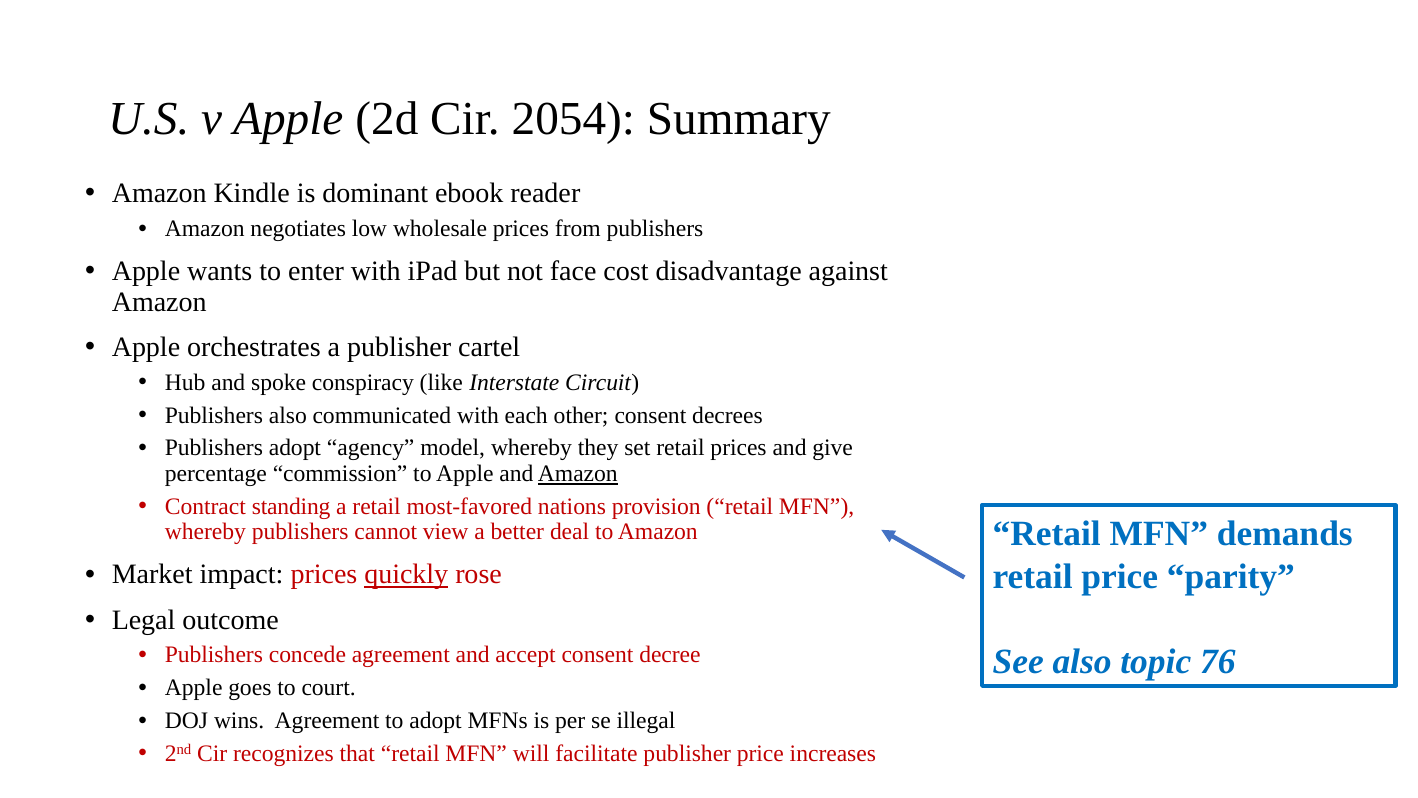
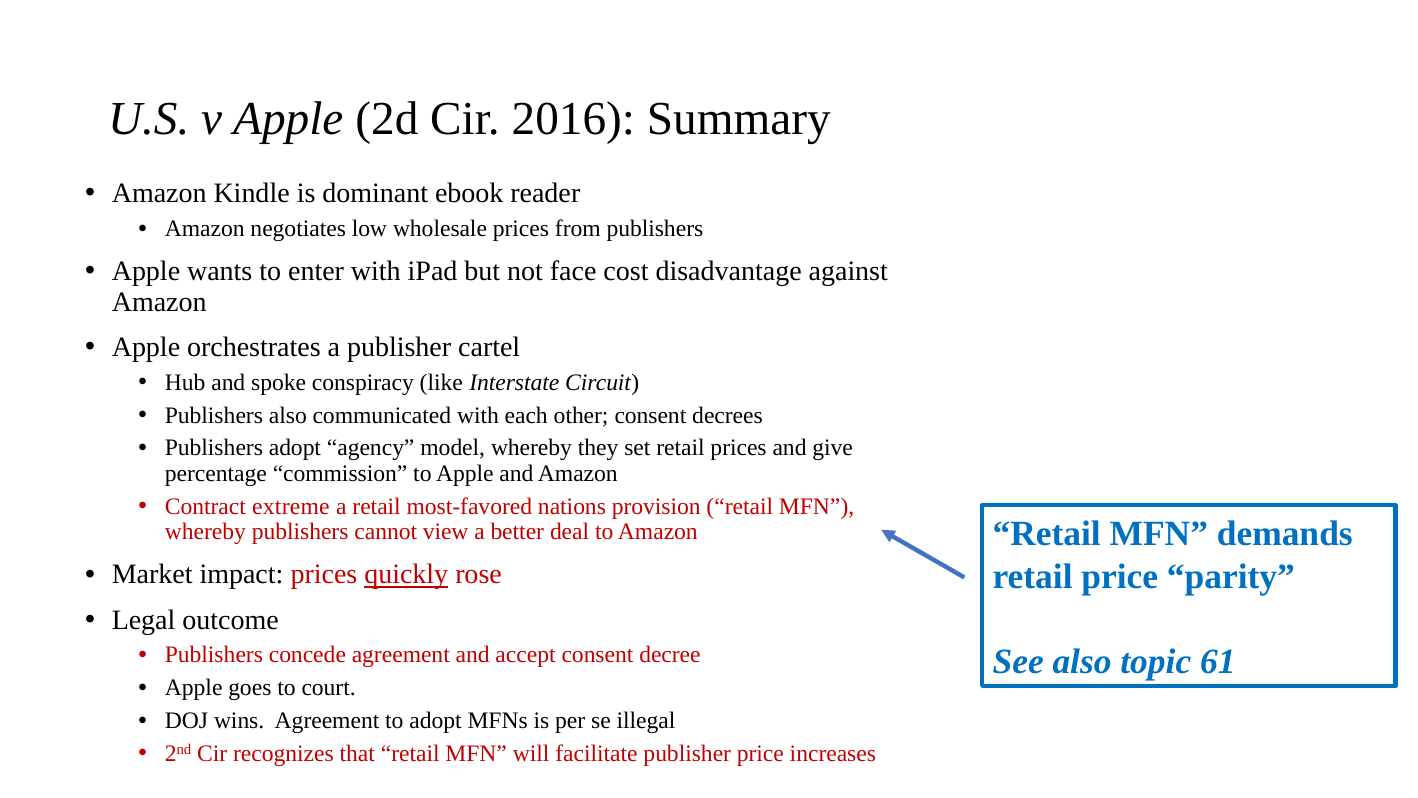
2054: 2054 -> 2016
Amazon at (578, 473) underline: present -> none
standing: standing -> extreme
76: 76 -> 61
